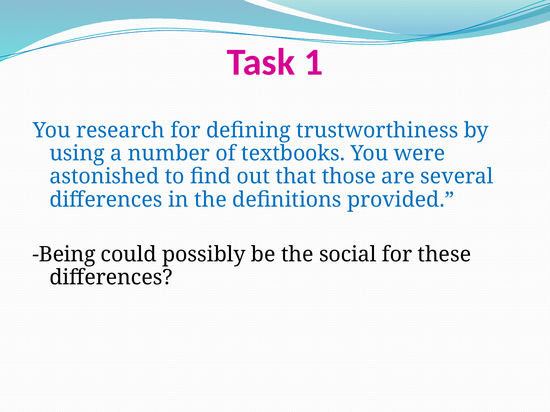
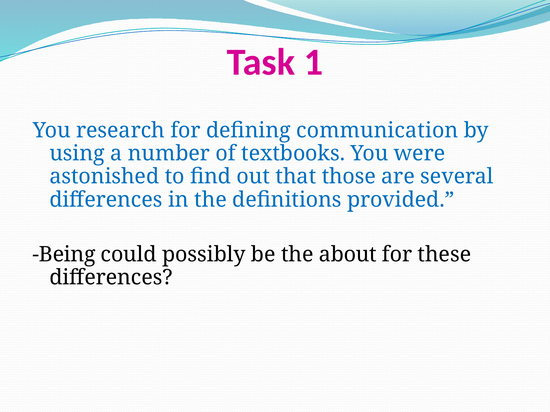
trustworthiness: trustworthiness -> communication
social: social -> about
